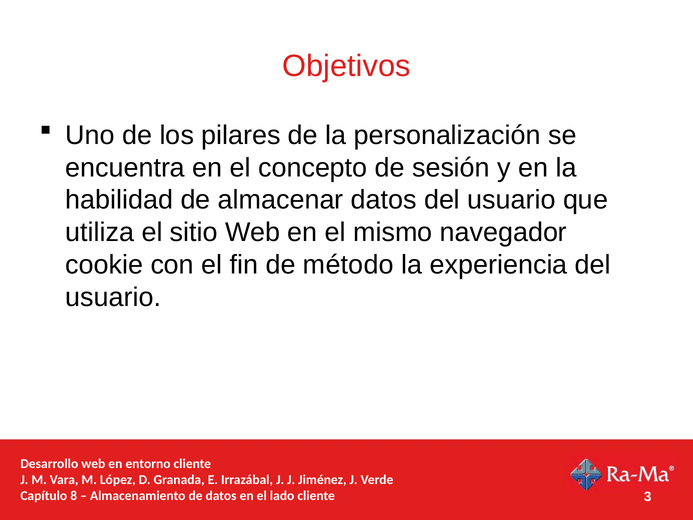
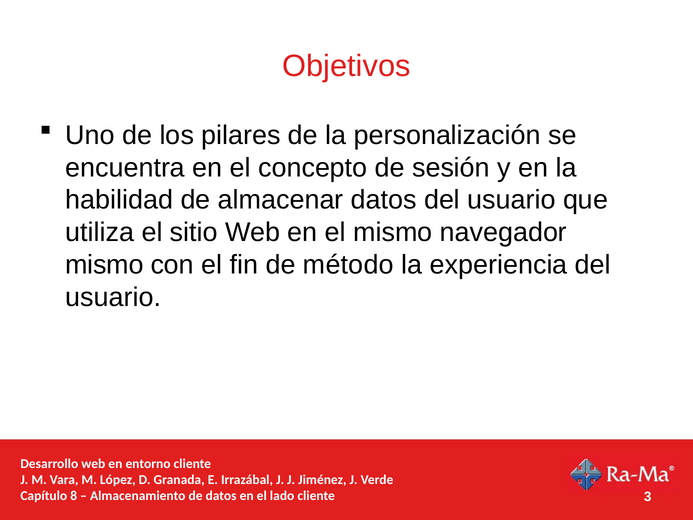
cookie at (104, 265): cookie -> mismo
